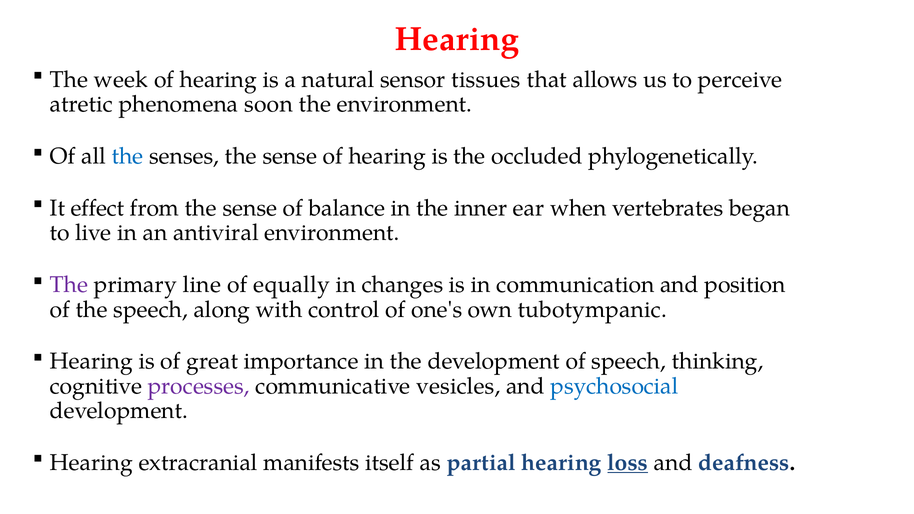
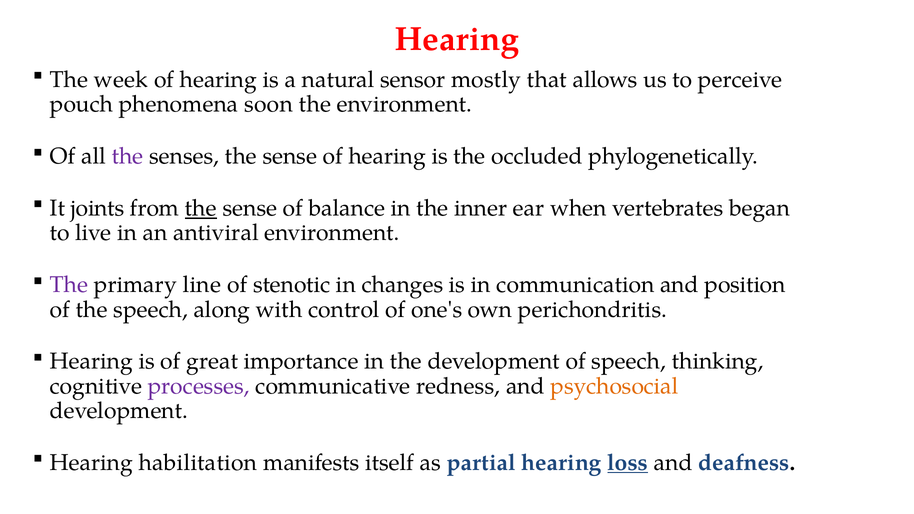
tissues: tissues -> mostly
atretic: atretic -> pouch
the at (127, 156) colour: blue -> purple
effect: effect -> joints
the at (201, 208) underline: none -> present
equally: equally -> stenotic
tubotympanic: tubotympanic -> perichondritis
vesicles: vesicles -> redness
psychosocial colour: blue -> orange
extracranial: extracranial -> habilitation
